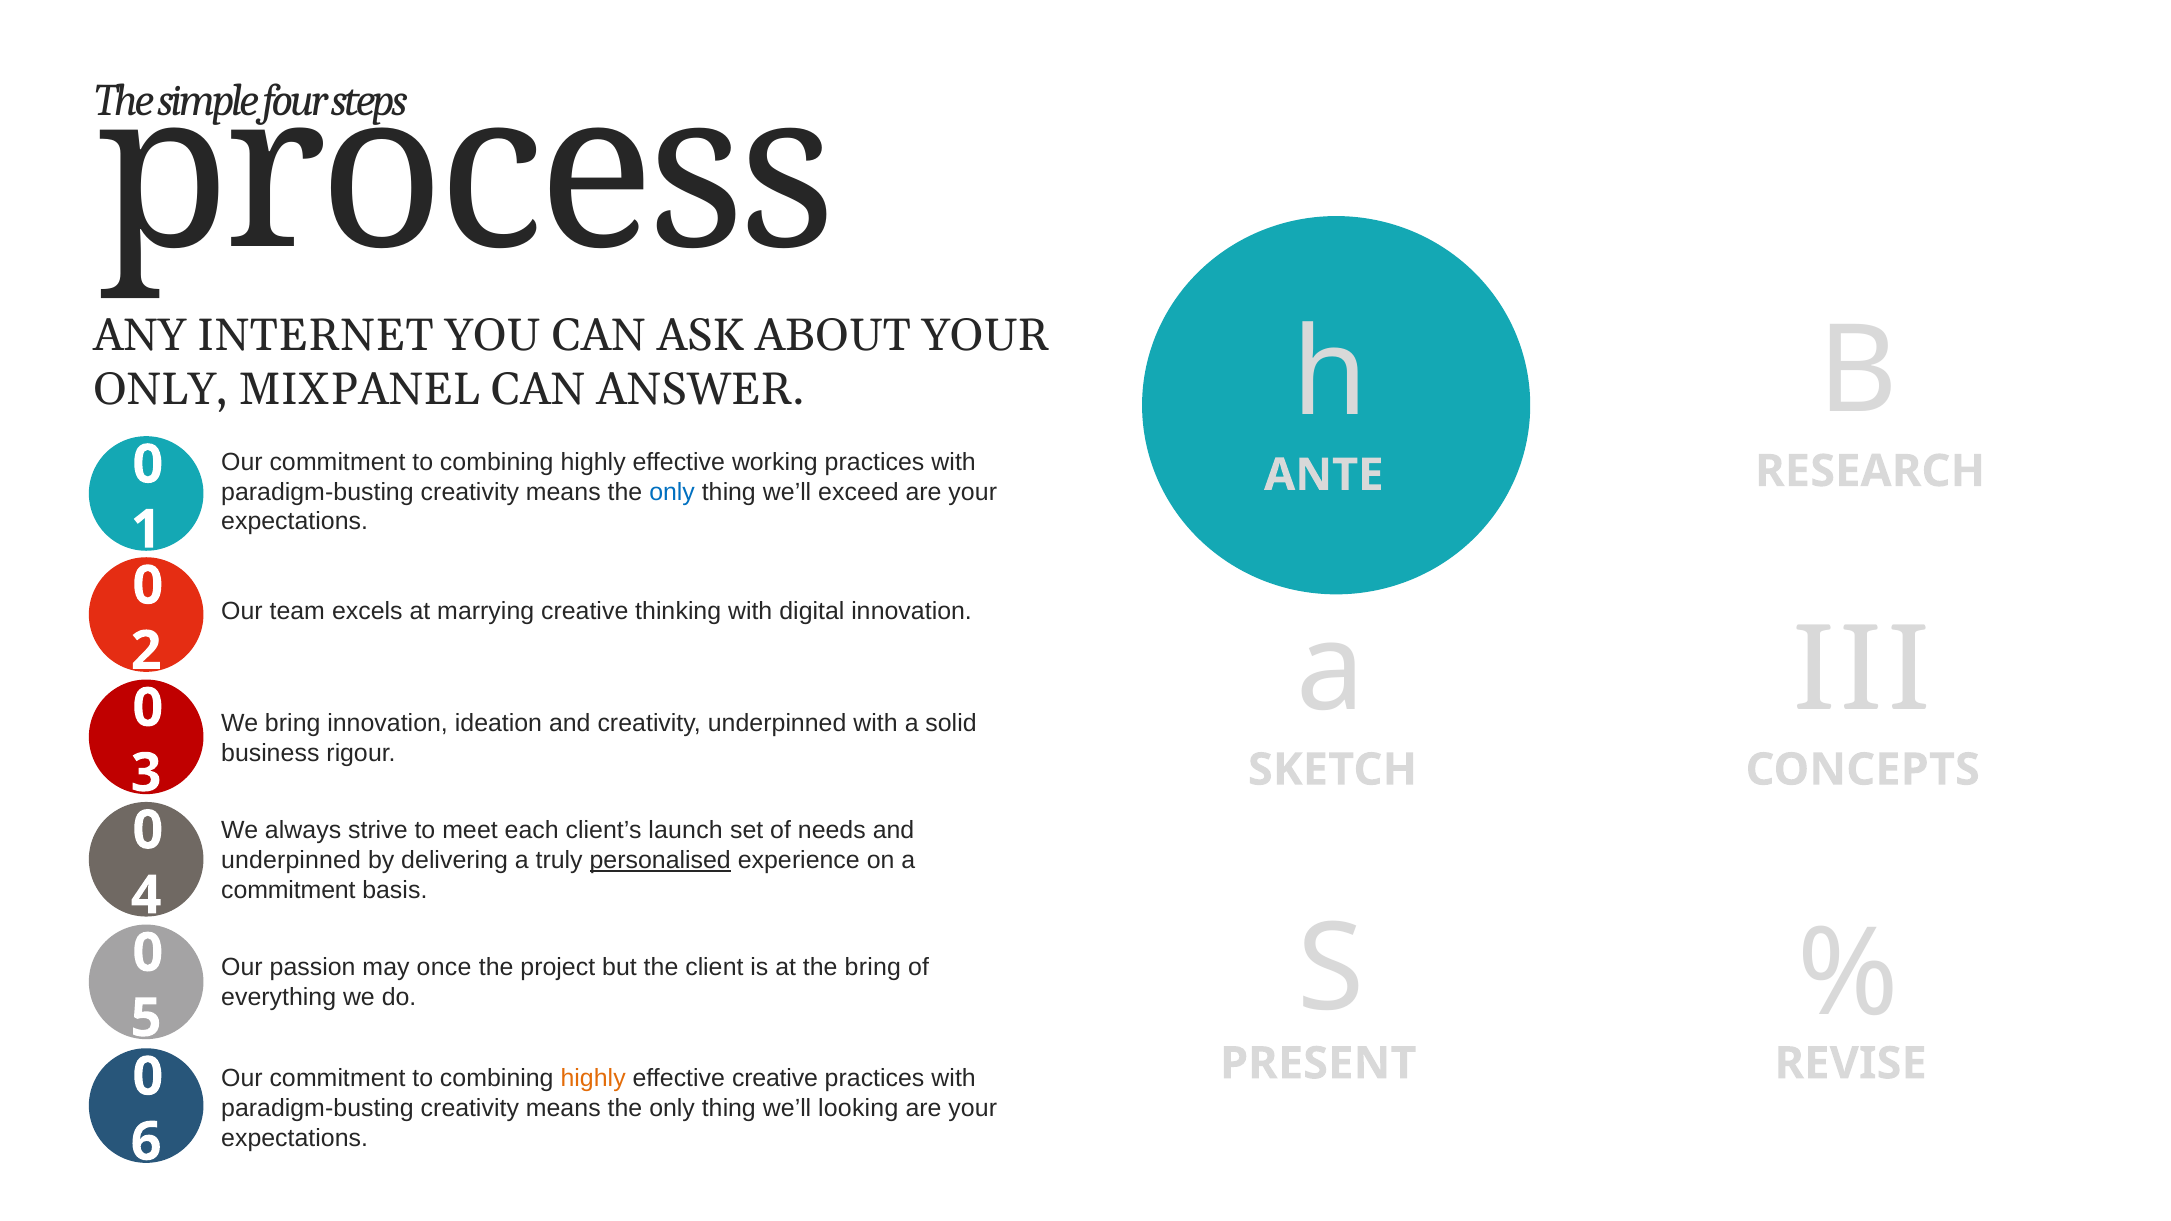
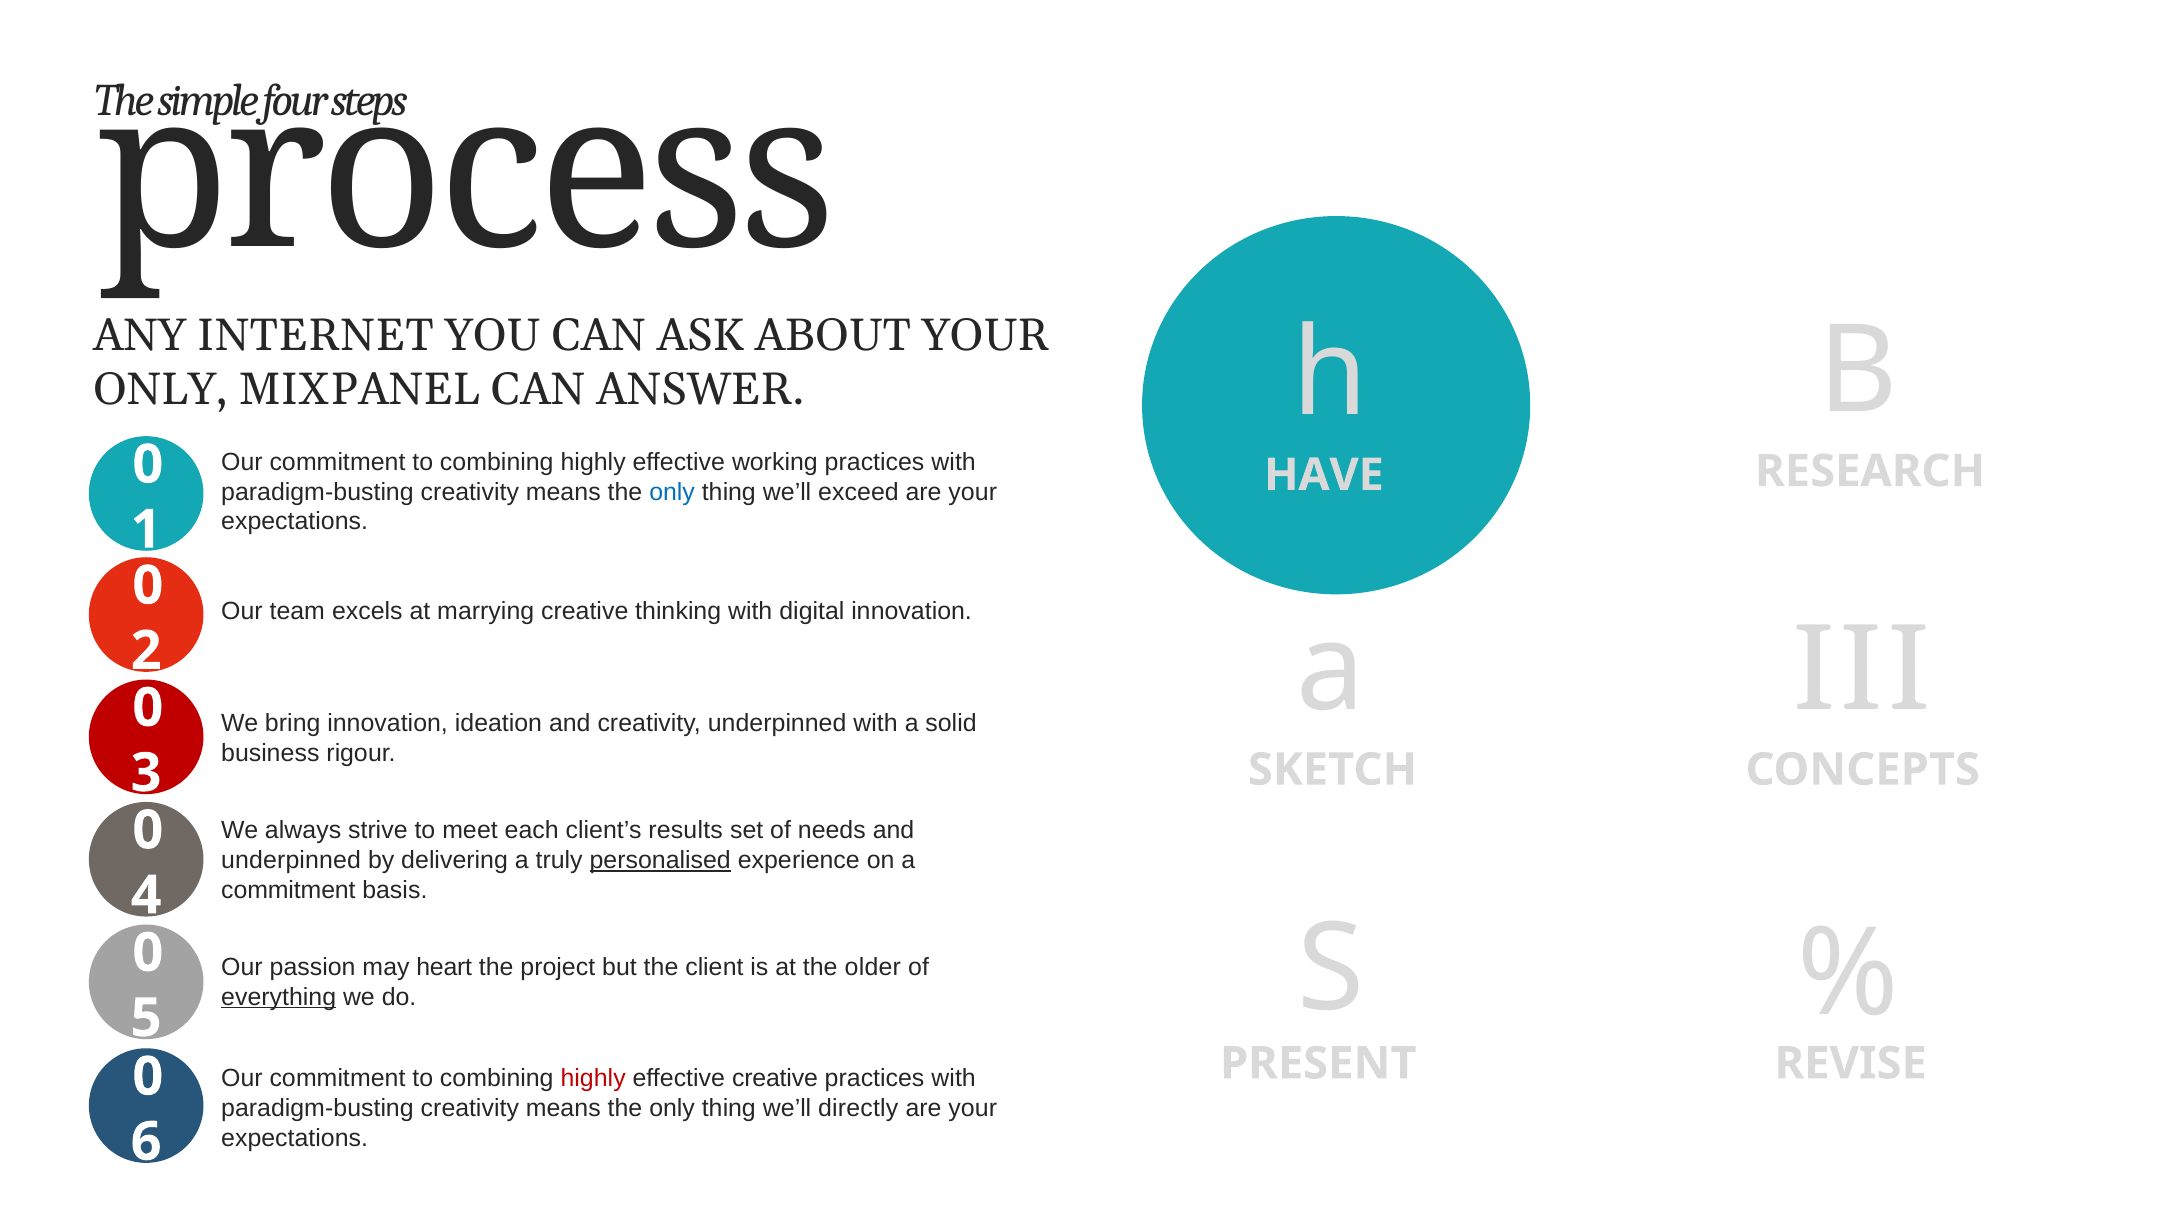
ANTE: ANTE -> HAVE
launch: launch -> results
once: once -> heart
the bring: bring -> older
everything underline: none -> present
highly at (593, 1078) colour: orange -> red
looking: looking -> directly
